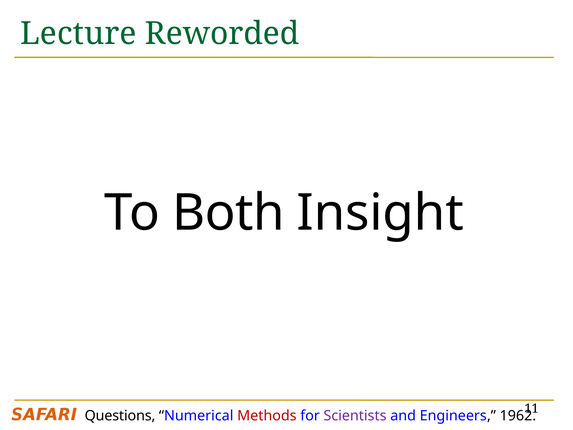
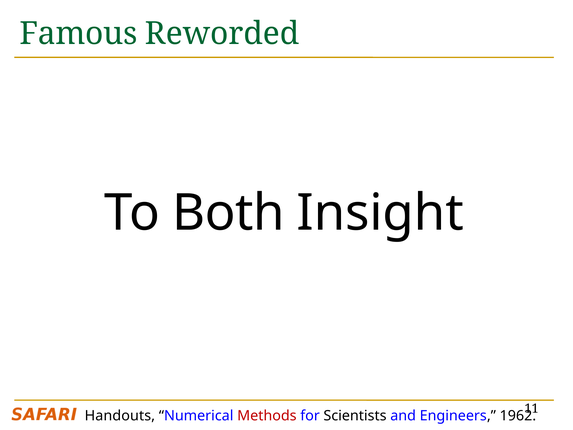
Lecture: Lecture -> Famous
Questions: Questions -> Handouts
Scientists colour: purple -> black
